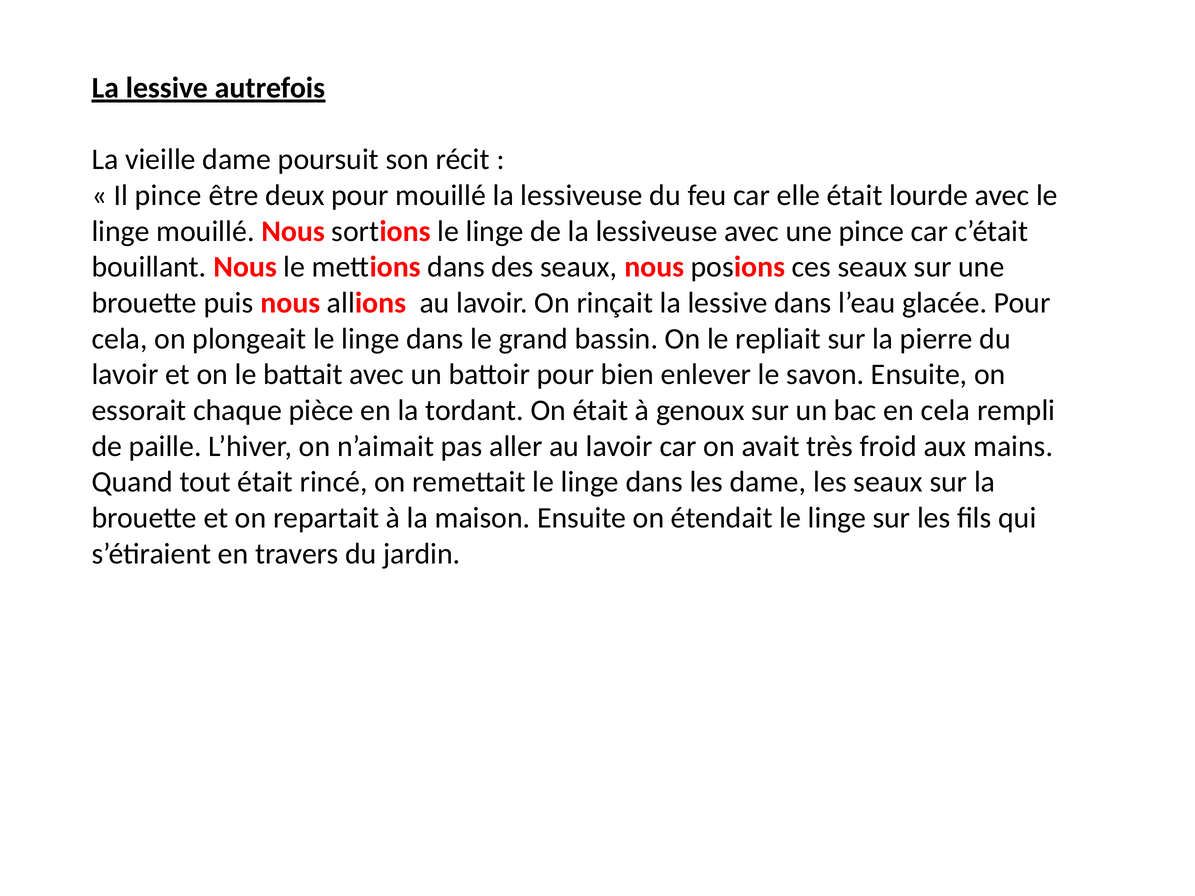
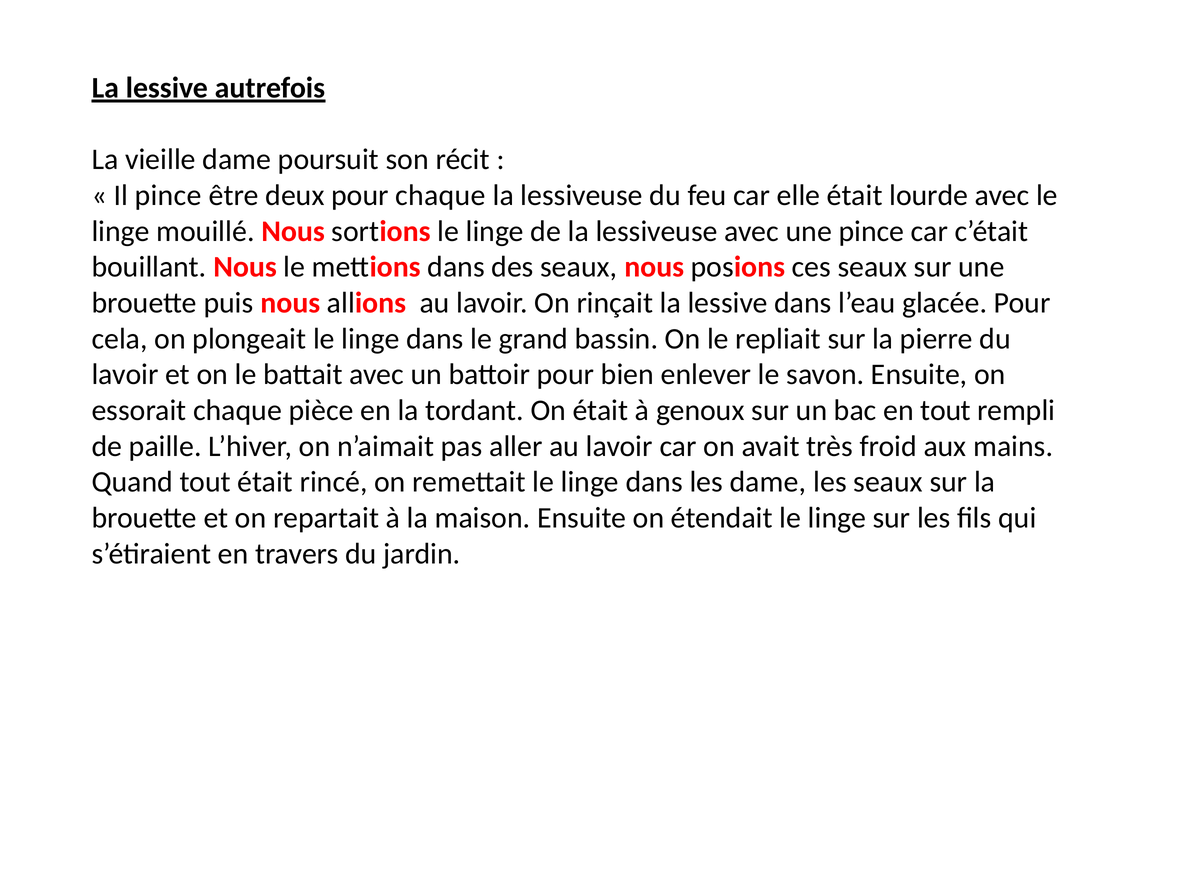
pour mouillé: mouillé -> chaque
en cela: cela -> tout
